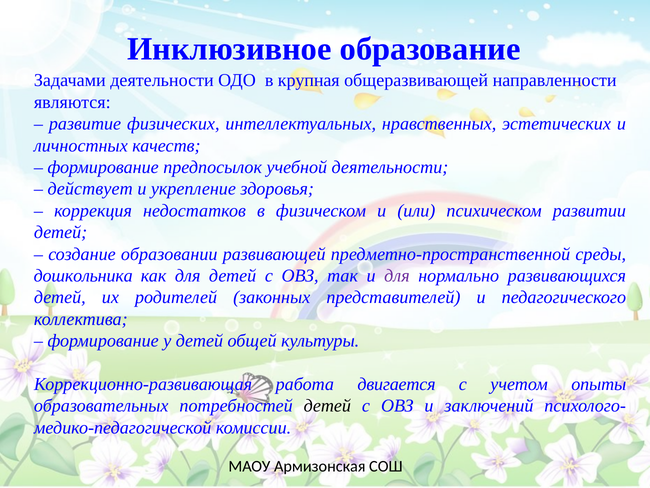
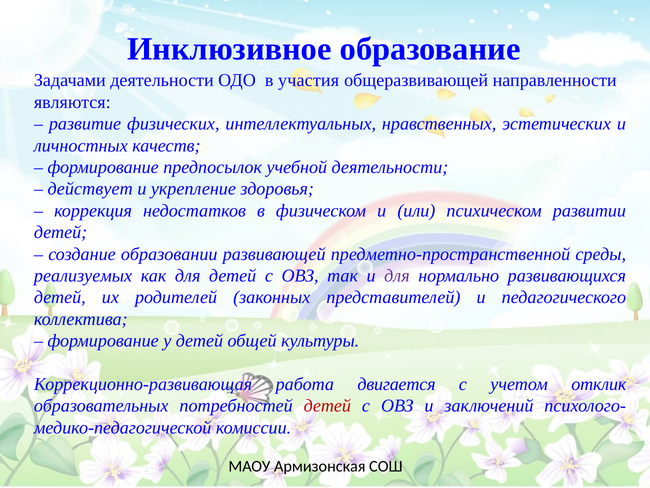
крупная: крупная -> участия
дошкольника: дошкольника -> реализуемых
опыты: опыты -> отклик
детей at (327, 406) colour: black -> red
